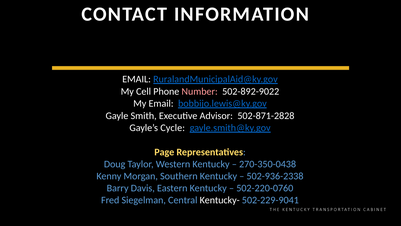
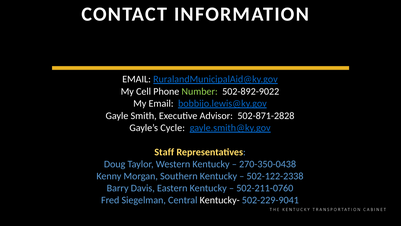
Number colour: pink -> light green
Page: Page -> Staff
502-936-2338: 502-936-2338 -> 502-122-2338
502-220-0760: 502-220-0760 -> 502-211-0760
